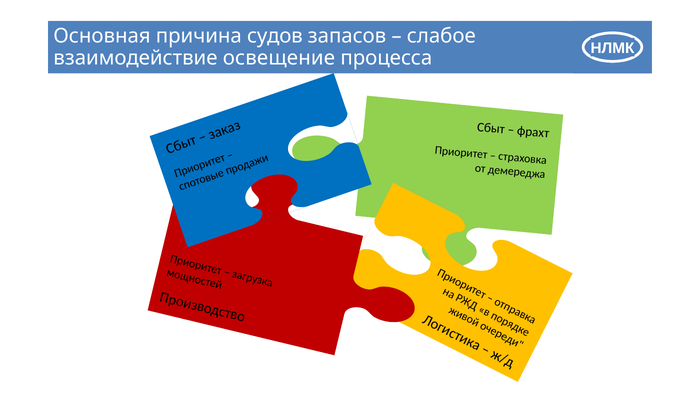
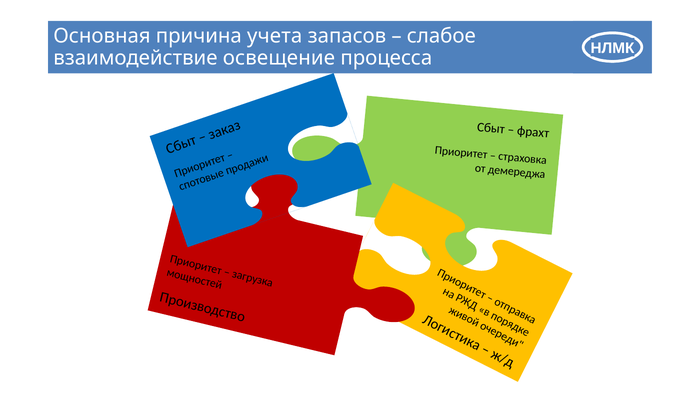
судов: судов -> учета
